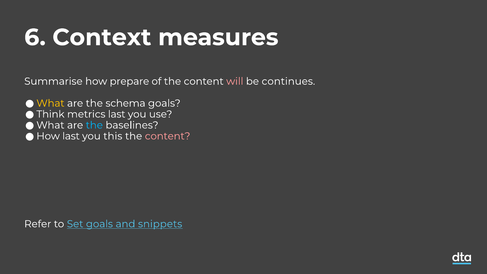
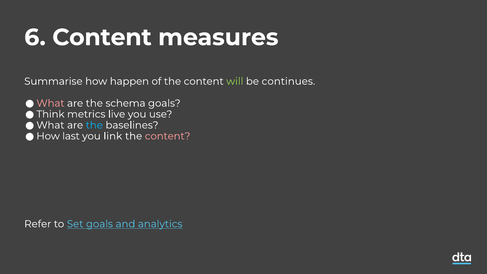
6 Context: Context -> Content
prepare: prepare -> happen
will colour: pink -> light green
What at (50, 103) colour: yellow -> pink
metrics last: last -> live
this: this -> link
snippets: snippets -> analytics
